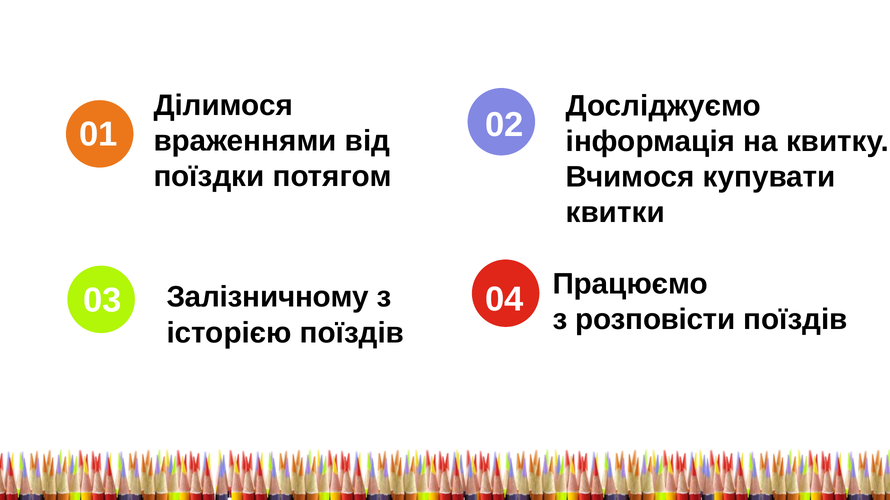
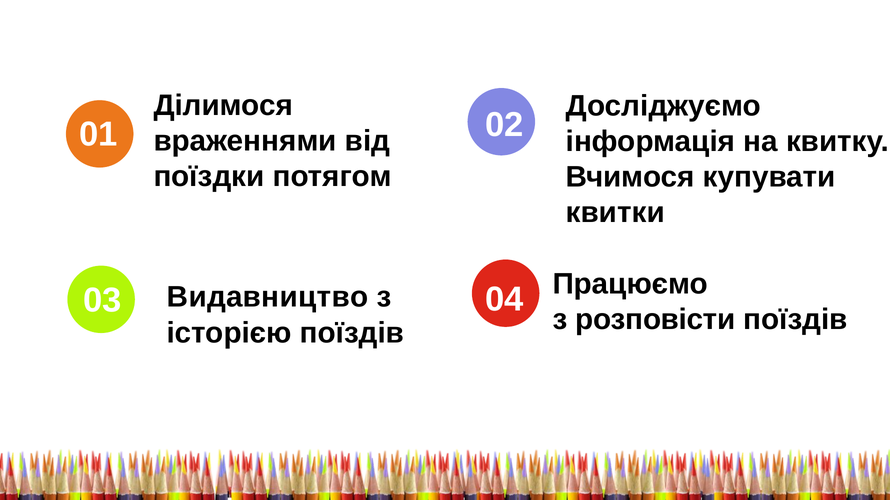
Залізничному: Залізничному -> Видавництво
